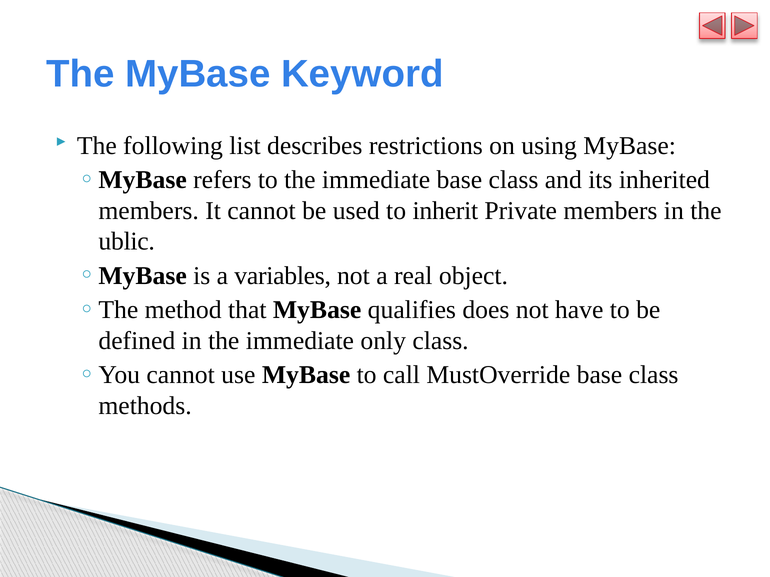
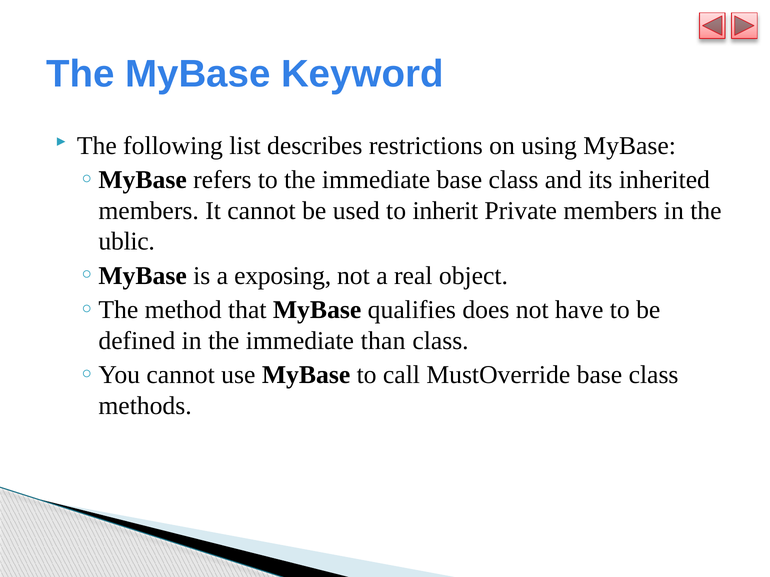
variables: variables -> exposing
only: only -> than
